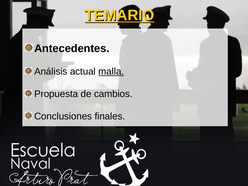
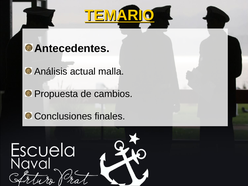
malla underline: present -> none
